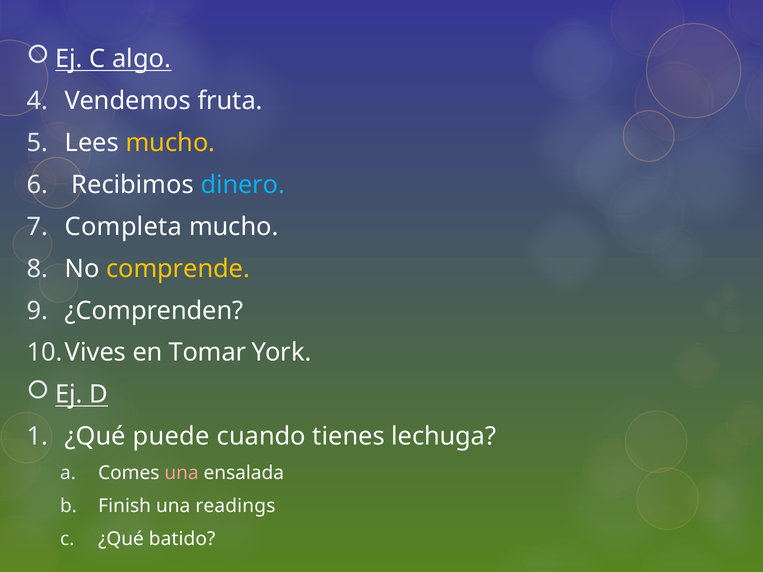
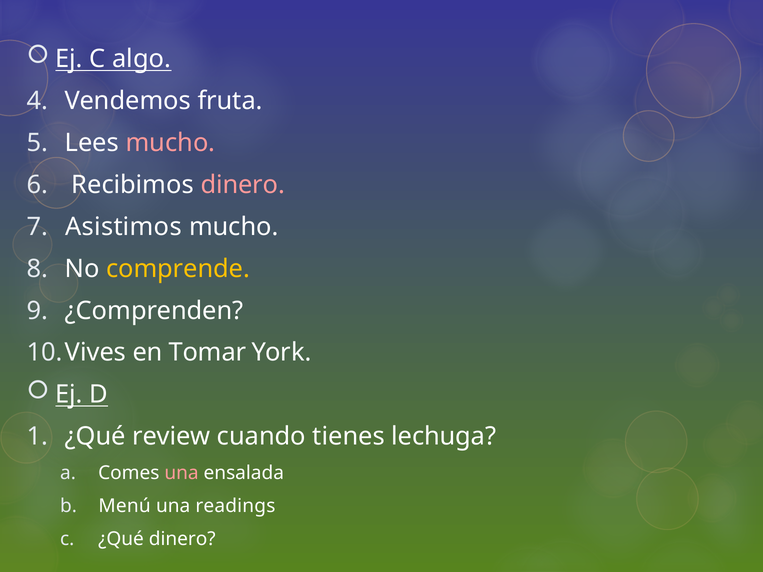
mucho at (170, 143) colour: yellow -> pink
dinero at (243, 185) colour: light blue -> pink
Completa: Completa -> Asistimos
puede: puede -> review
Finish: Finish -> Menú
¿Qué batido: batido -> dinero
